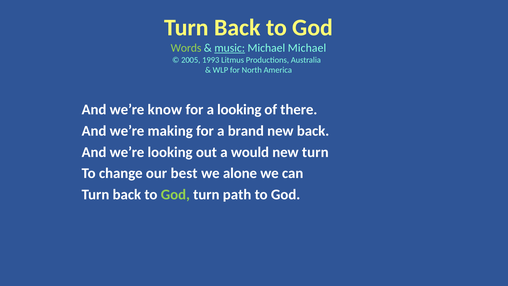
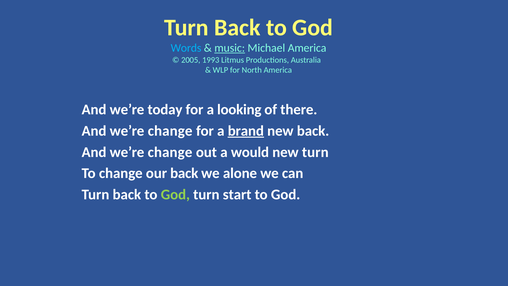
Words colour: light green -> light blue
Michael Michael: Michael -> America
know: know -> today
making at (170, 131): making -> change
brand underline: none -> present
looking at (170, 152): looking -> change
our best: best -> back
path: path -> start
